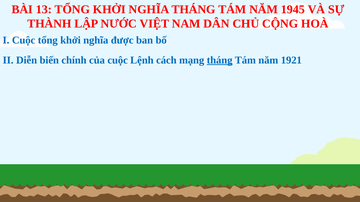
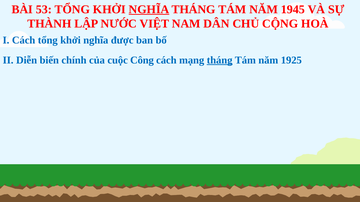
13: 13 -> 53
NGHĨA at (149, 9) underline: none -> present
I Cuộc: Cuộc -> Cách
Lệnh: Lệnh -> Công
1921: 1921 -> 1925
